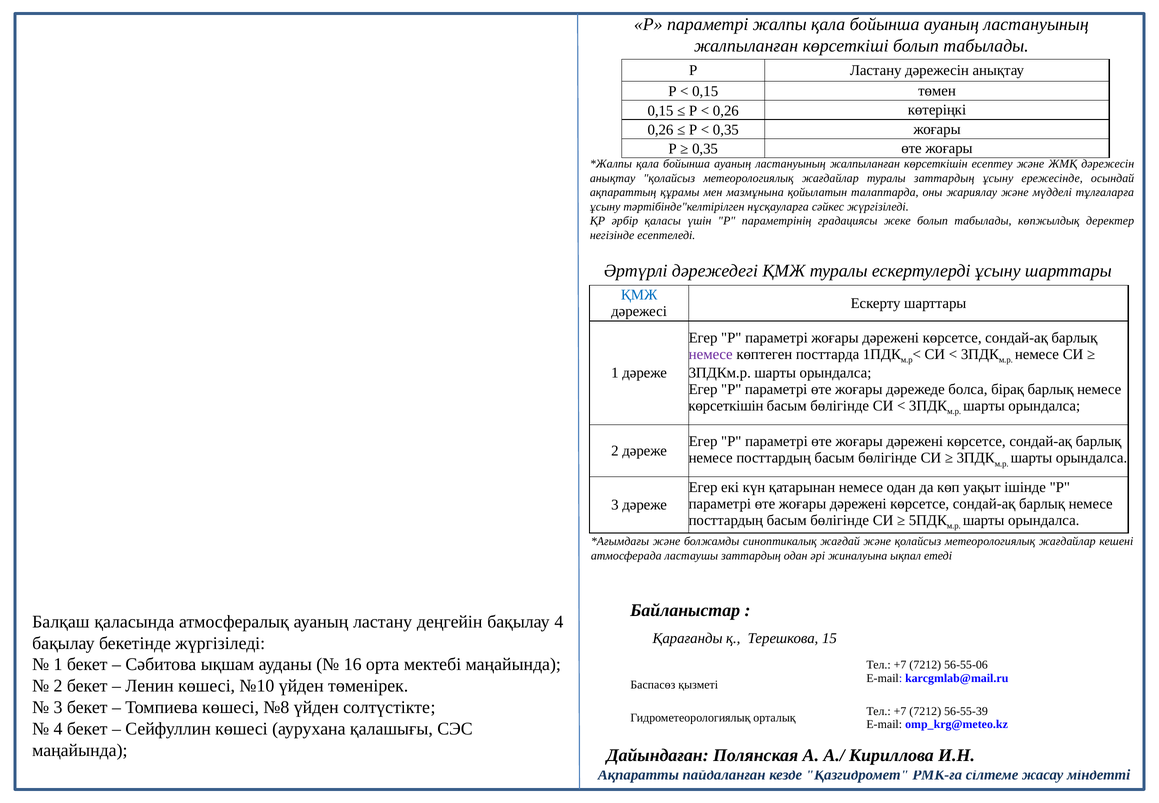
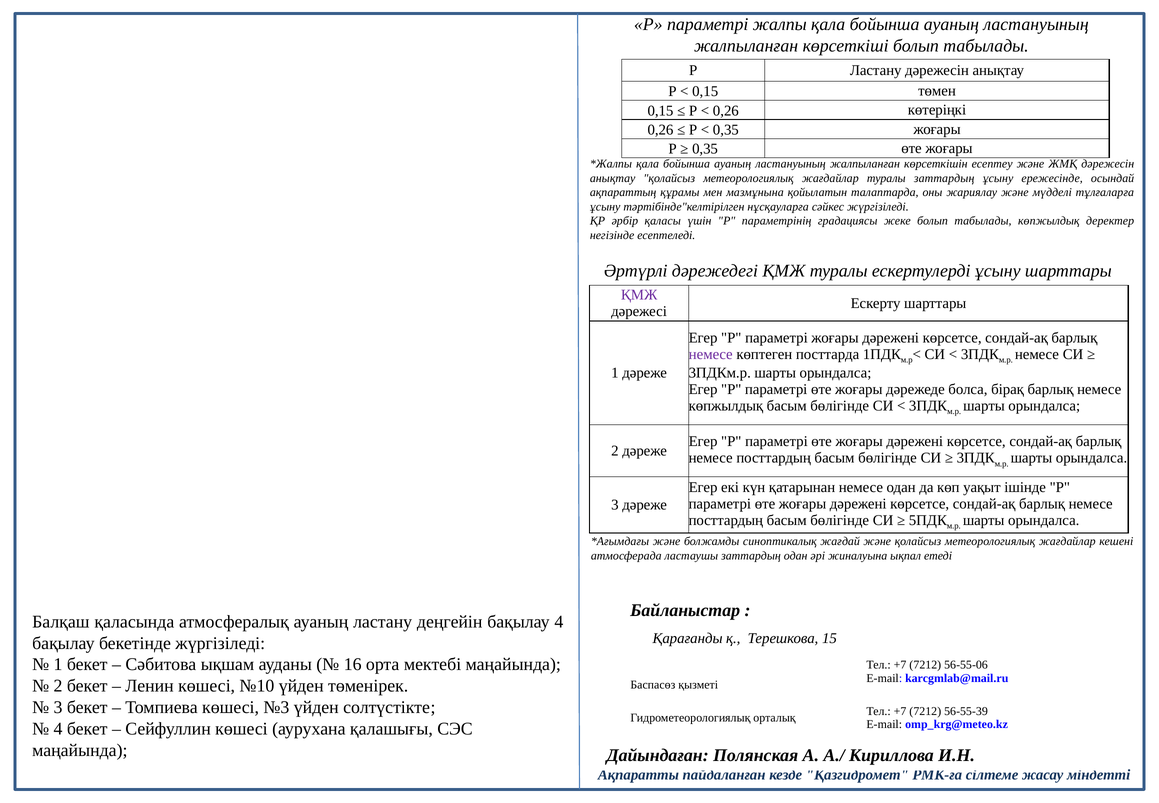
ҚМЖ at (639, 295) colour: blue -> purple
көрсеткішін at (726, 405): көрсеткішін -> көпжылдық
№8: №8 -> №3
